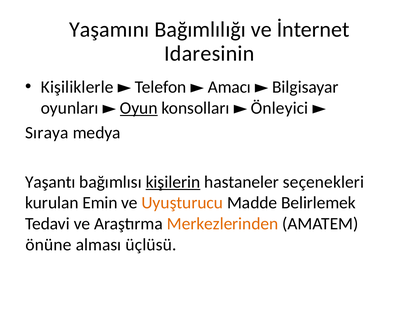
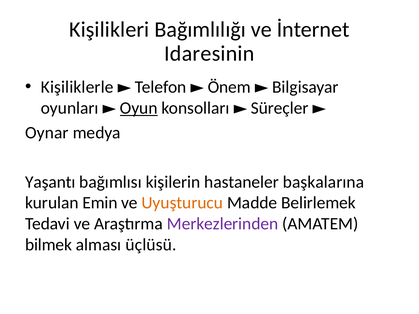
Yaşamını: Yaşamını -> Kişilikleri
Amacı: Amacı -> Önem
Önleyici: Önleyici -> Süreçler
Sıraya: Sıraya -> Oynar
kişilerin underline: present -> none
seçenekleri: seçenekleri -> başkalarına
Merkezlerinden colour: orange -> purple
önüne: önüne -> bilmek
